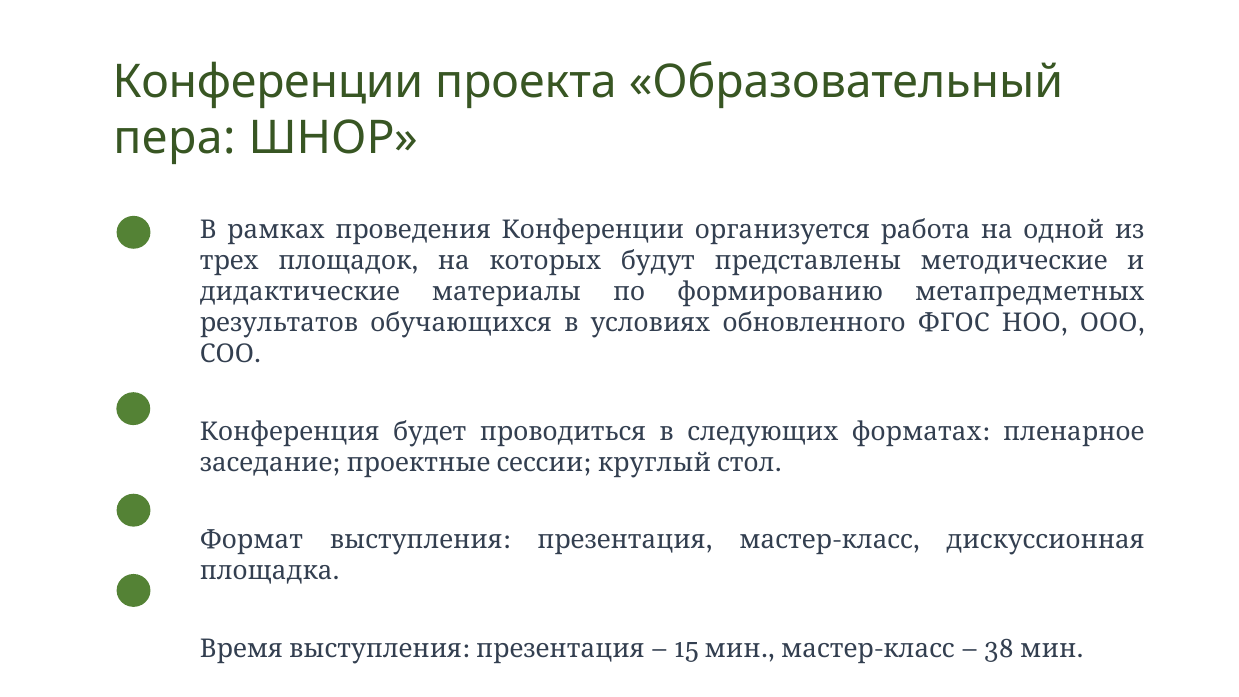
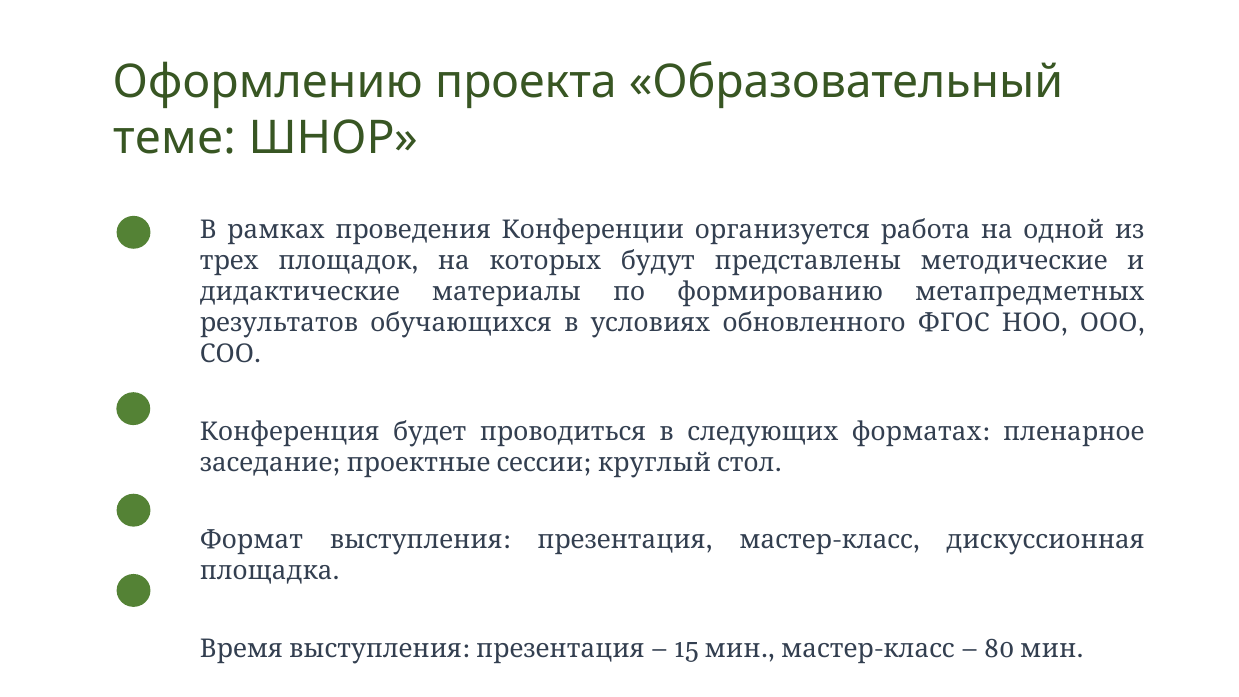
Конференции at (268, 82): Конференции -> Оформлению
пера: пера -> теме
38: 38 -> 80
